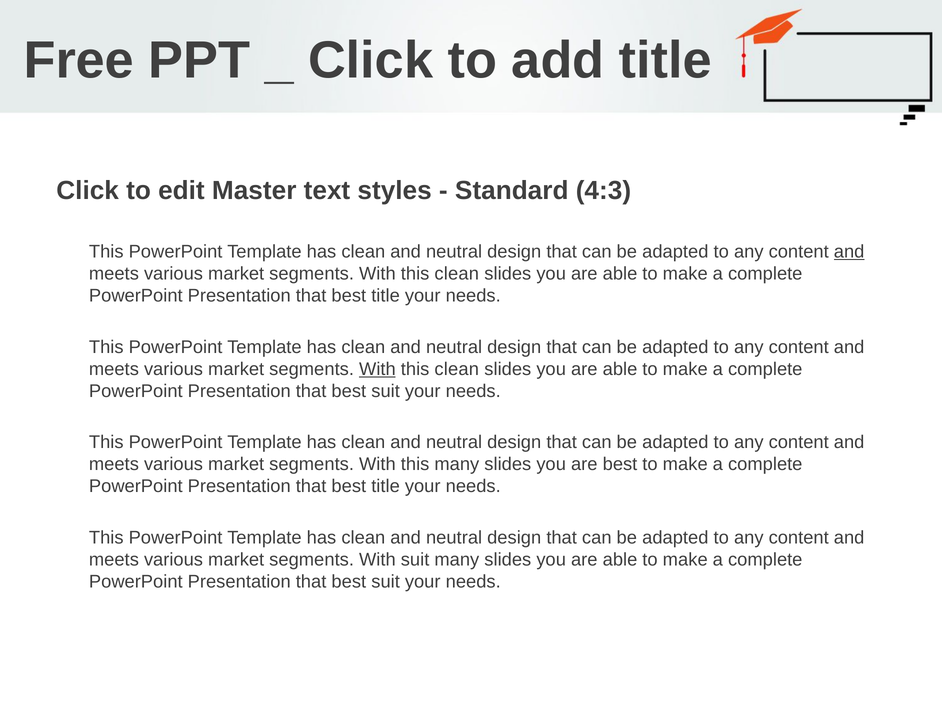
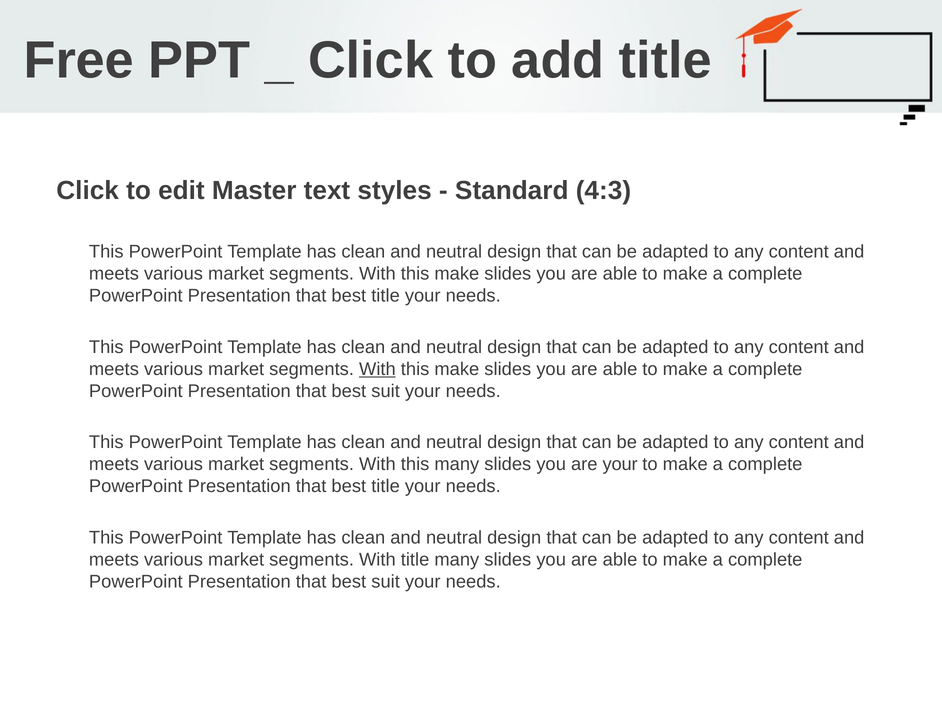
and at (849, 251) underline: present -> none
clean at (457, 273): clean -> make
clean at (457, 369): clean -> make
are best: best -> your
With suit: suit -> title
